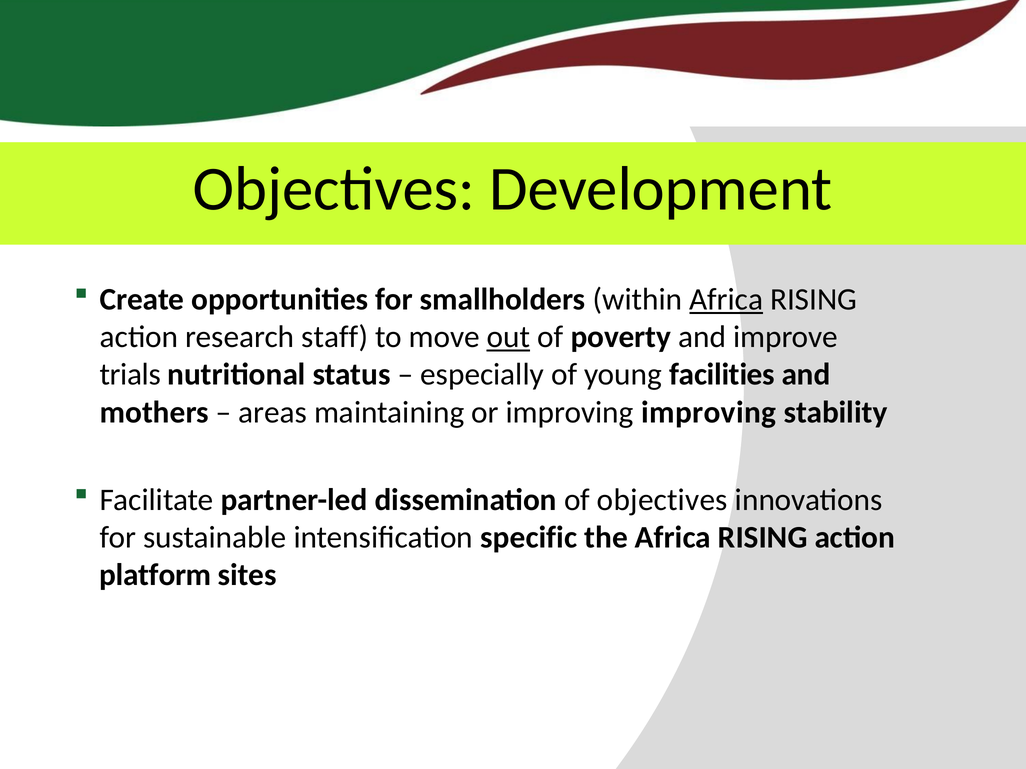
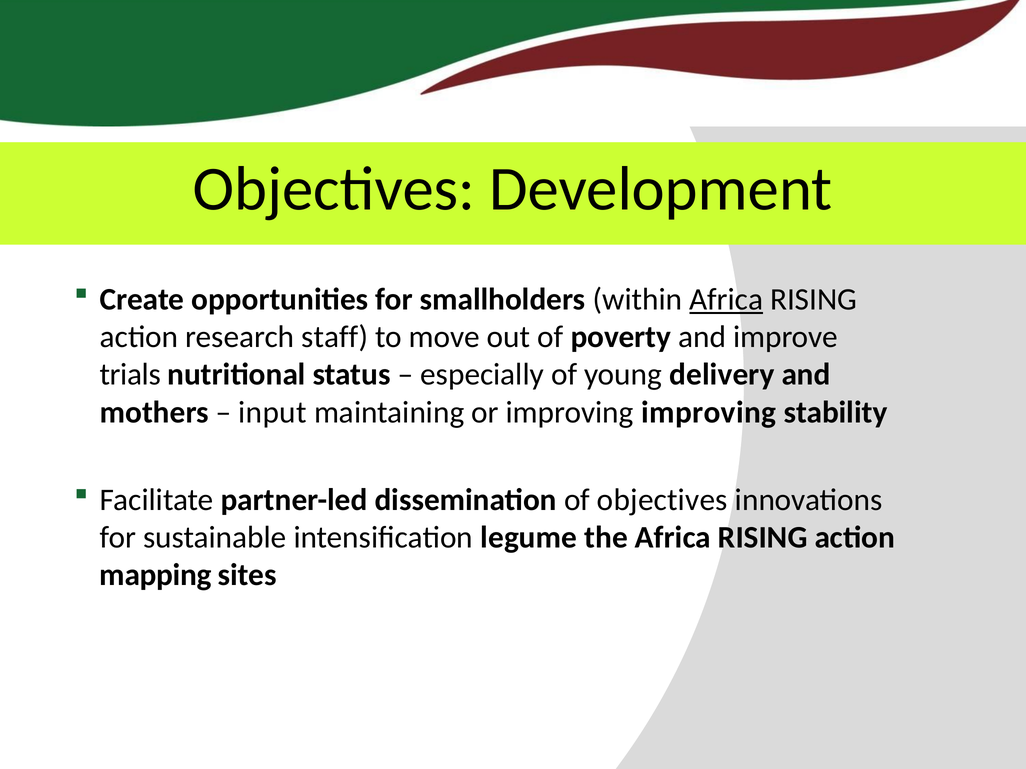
out underline: present -> none
facilities: facilities -> delivery
areas: areas -> input
specific: specific -> legume
platform: platform -> mapping
